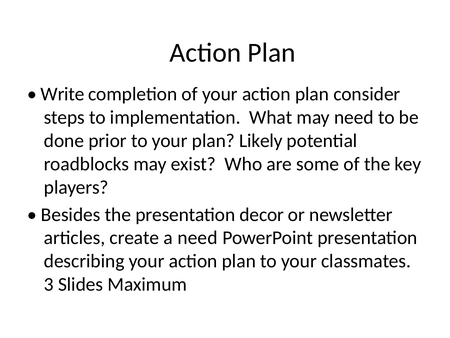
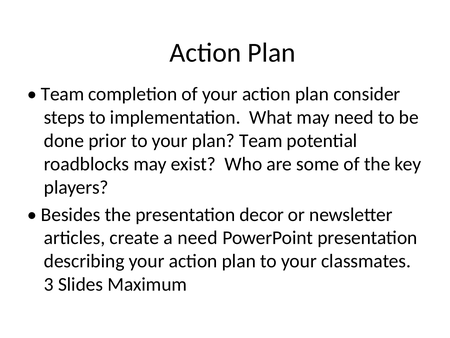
Write at (63, 94): Write -> Team
plan Likely: Likely -> Team
